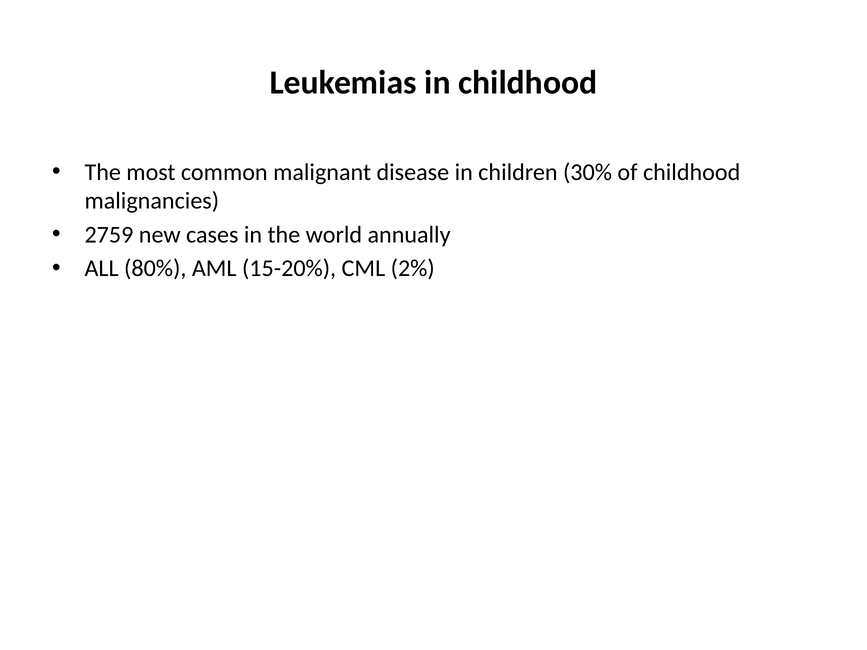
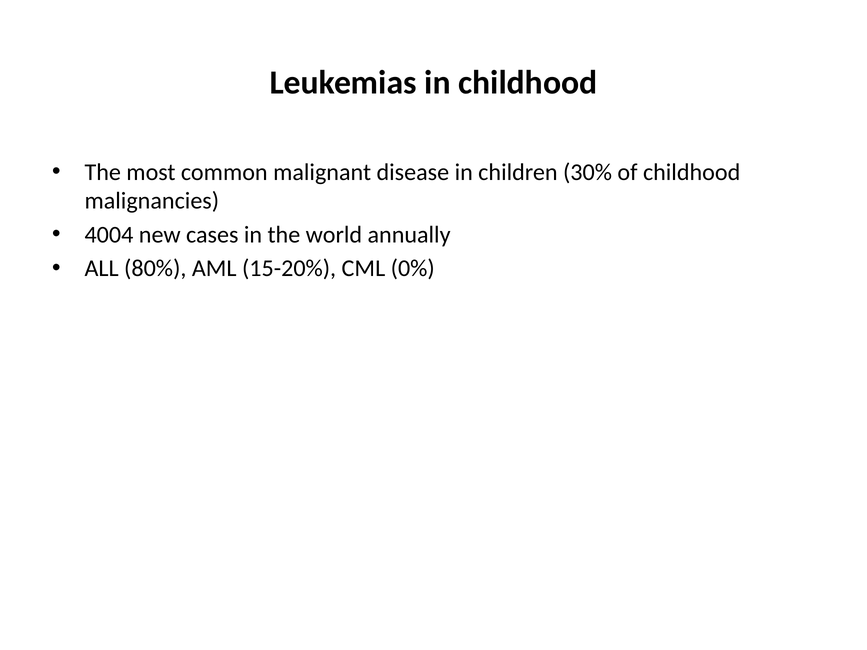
2759: 2759 -> 4004
2%: 2% -> 0%
